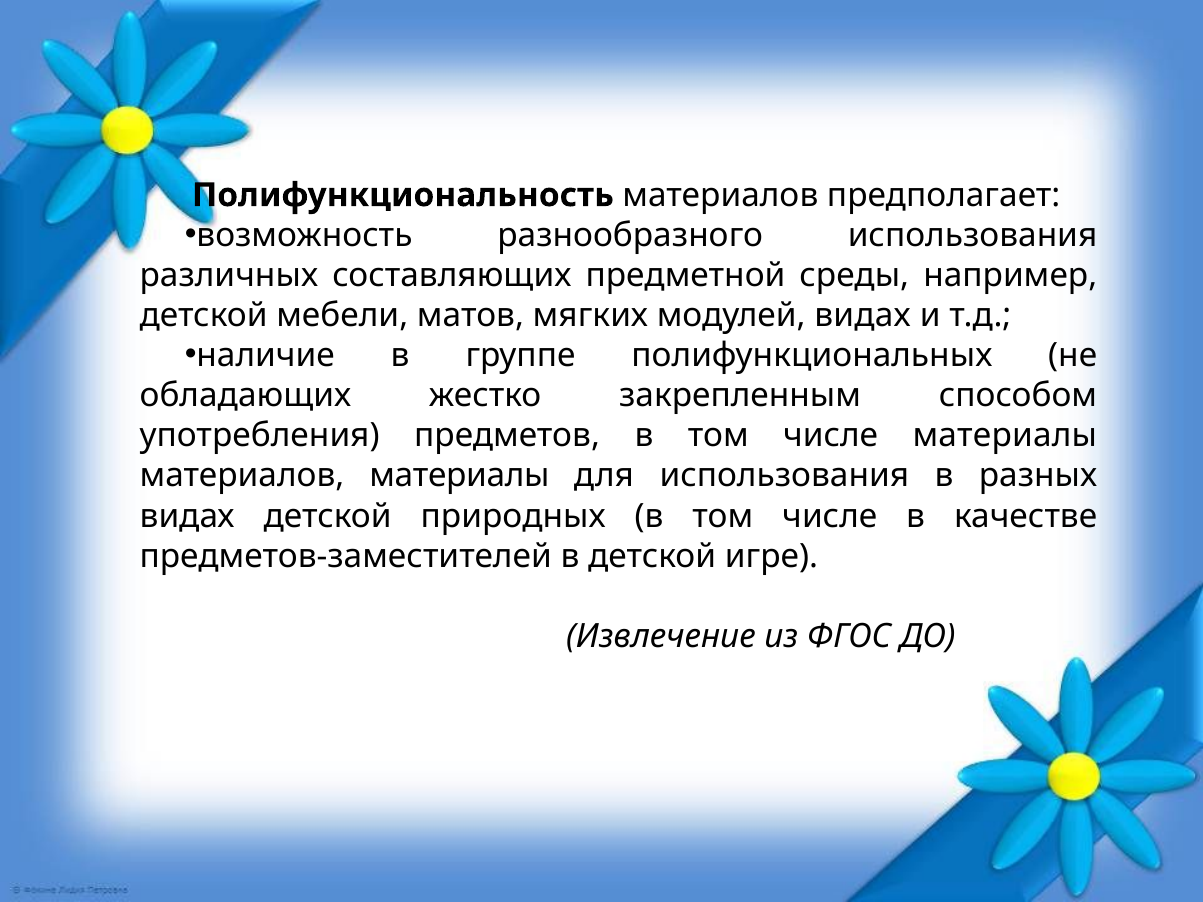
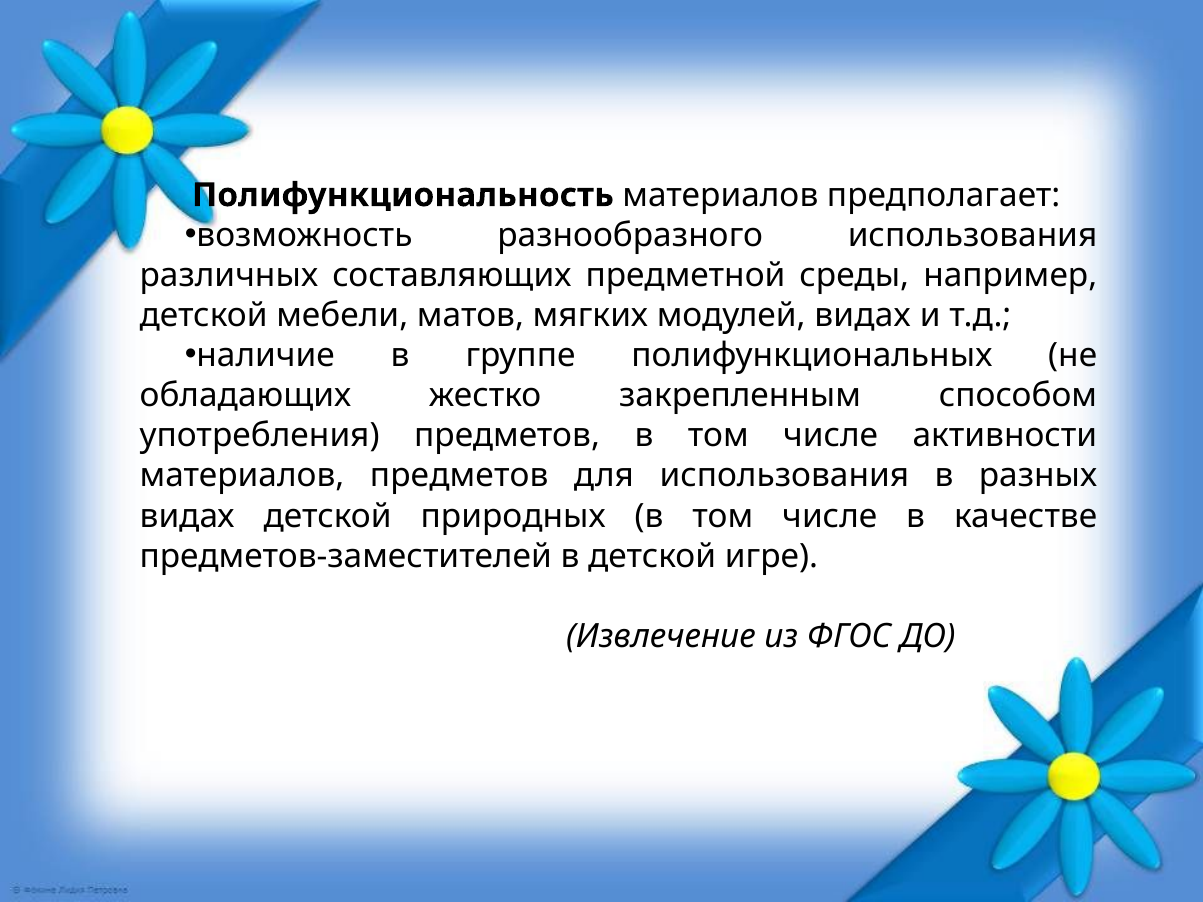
числе материалы: материалы -> активности
материалов материалы: материалы -> предметов
